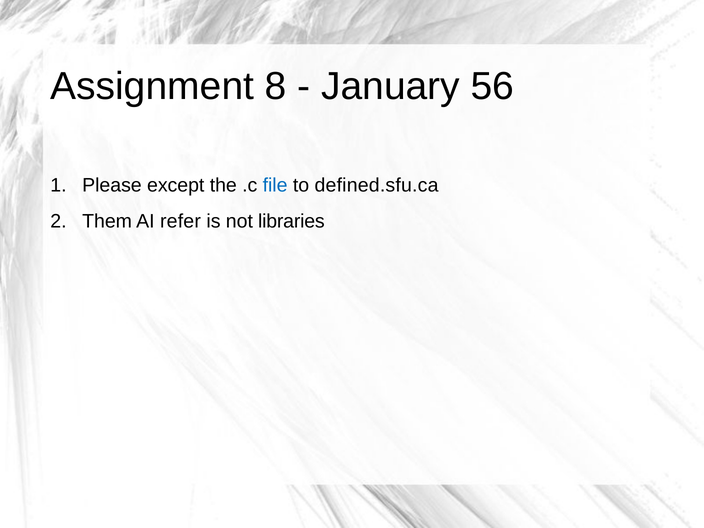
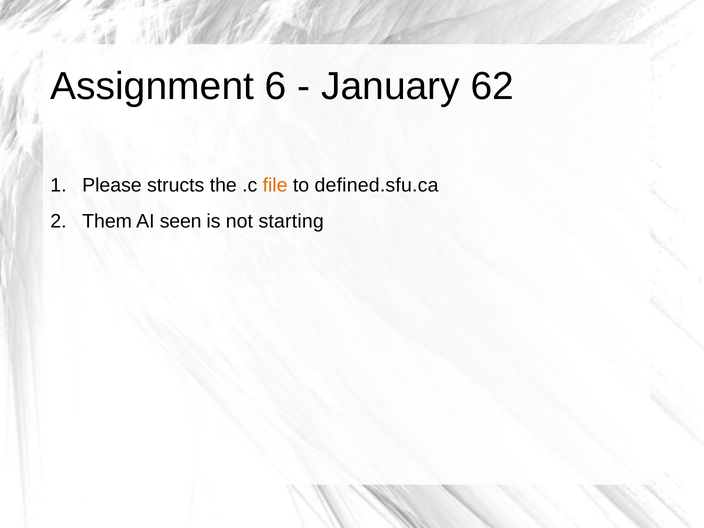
8: 8 -> 6
56: 56 -> 62
except: except -> structs
file colour: blue -> orange
refer: refer -> seen
libraries: libraries -> starting
